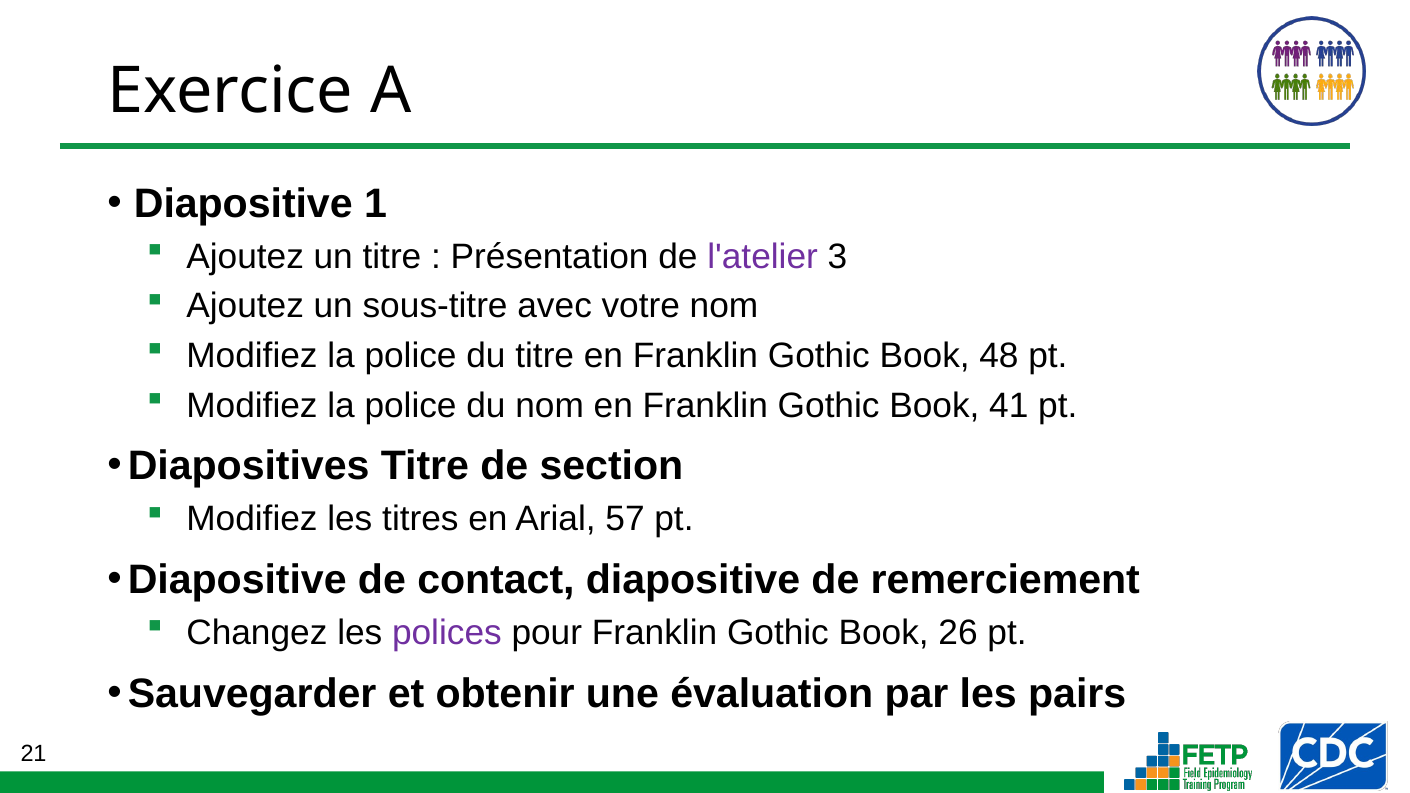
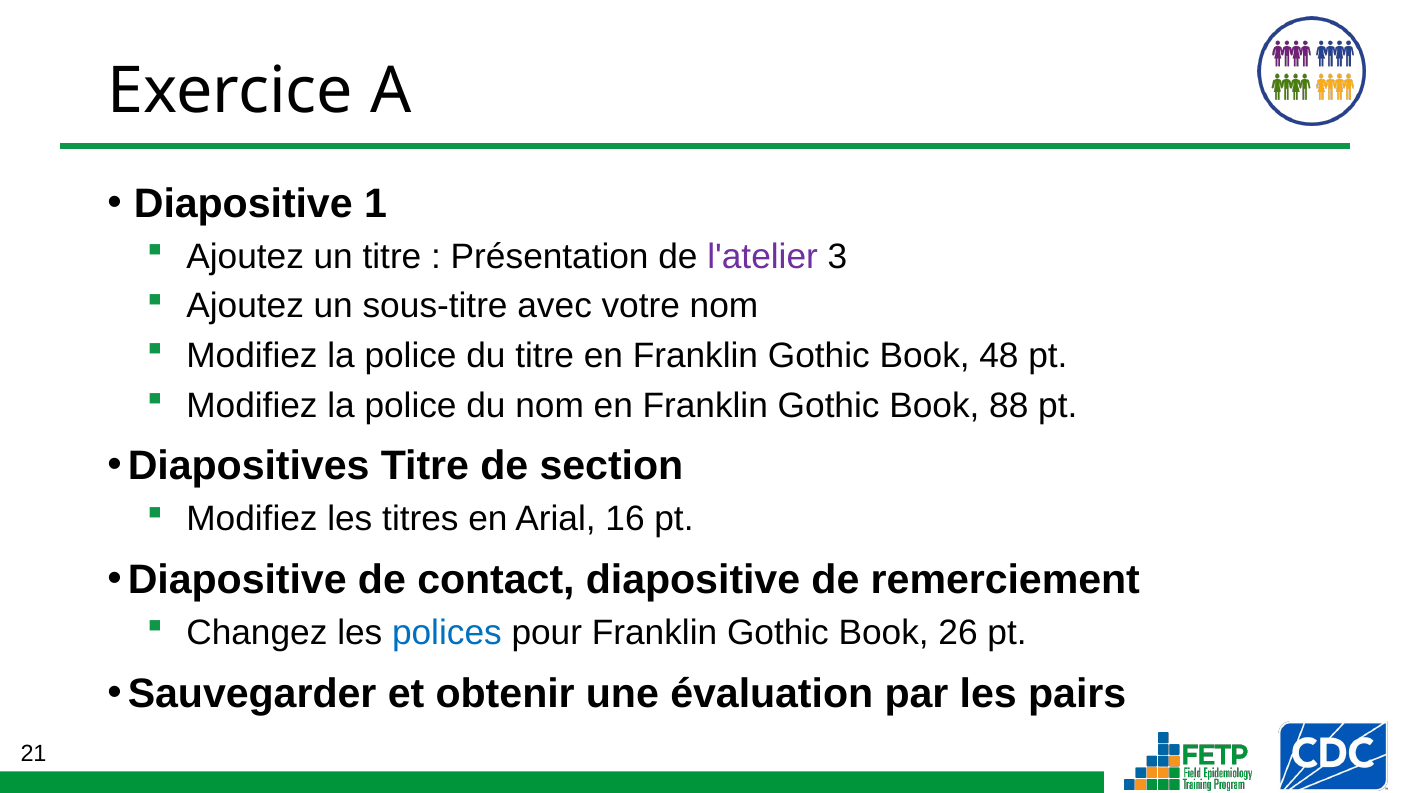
41: 41 -> 88
57: 57 -> 16
polices colour: purple -> blue
